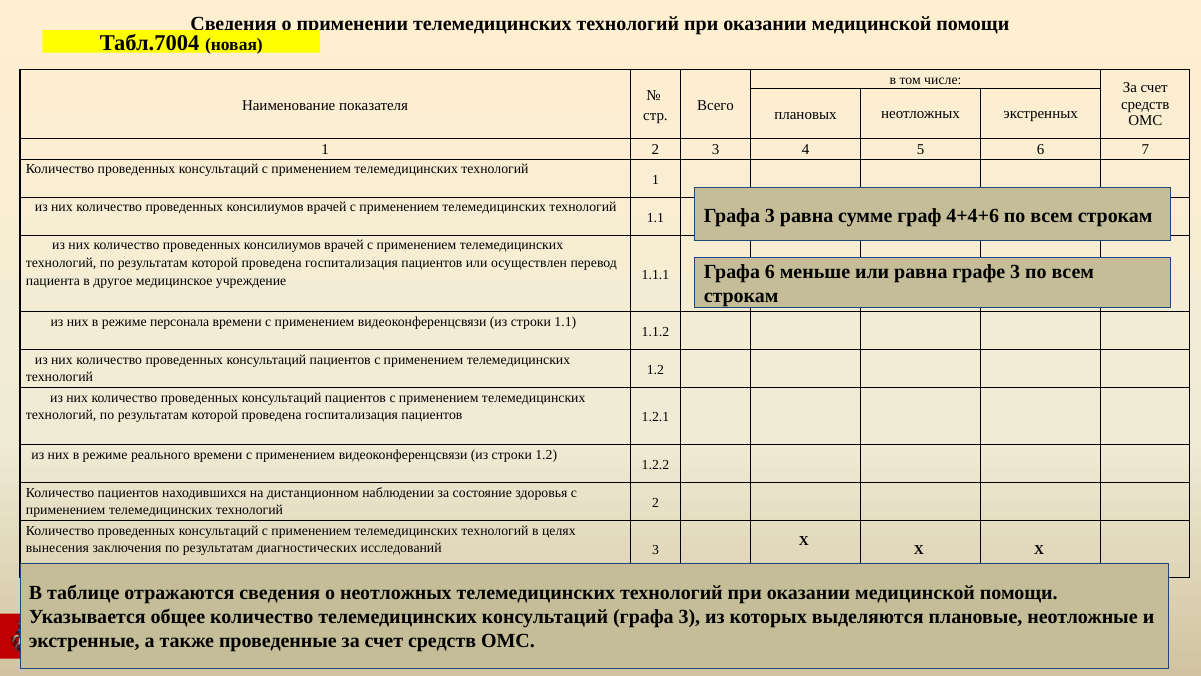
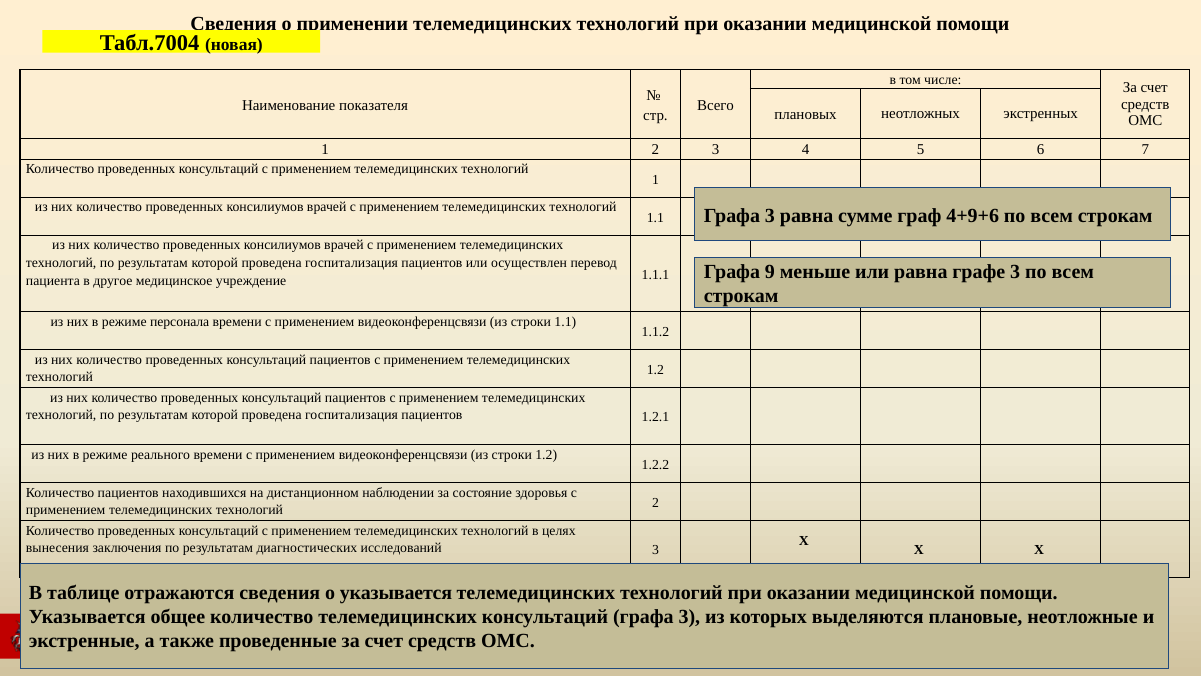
4+4+6: 4+4+6 -> 4+9+6
Графа 6: 6 -> 9
о неотложных: неотложных -> указывается
